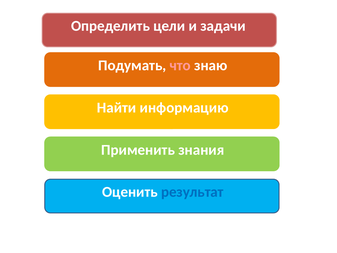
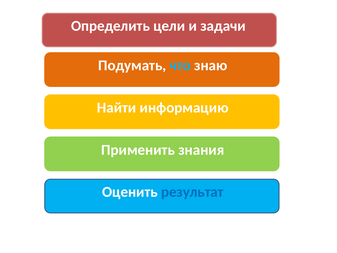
что colour: pink -> light blue
